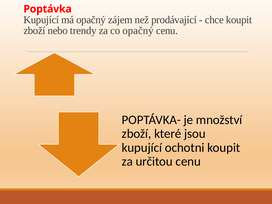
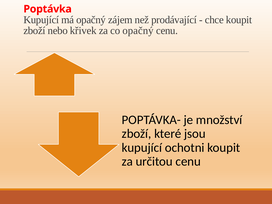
trendy: trendy -> křivek
